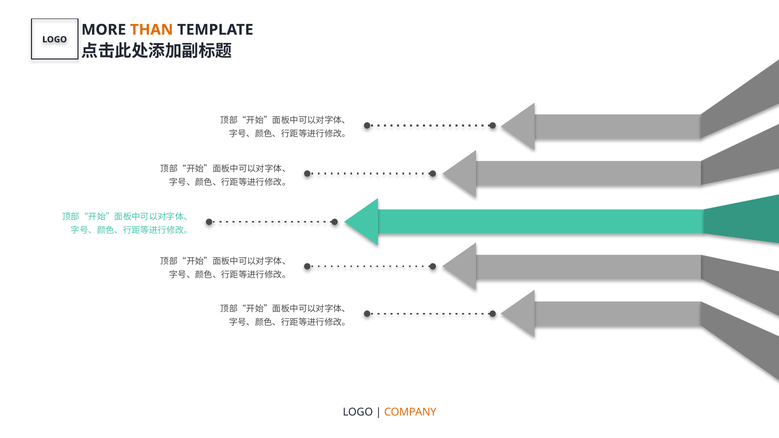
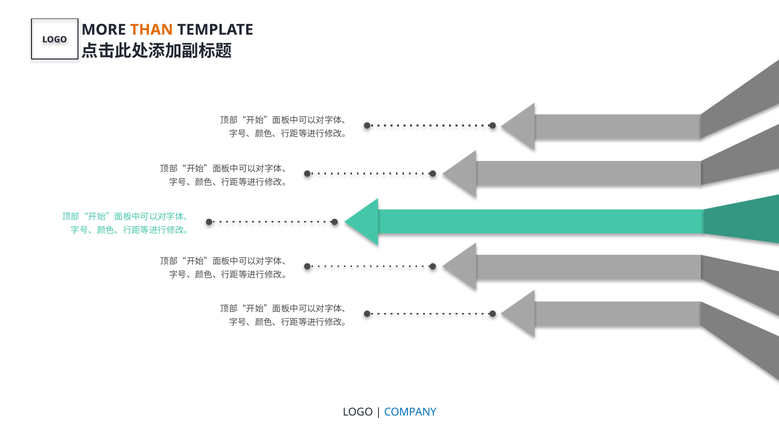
COMPANY colour: orange -> blue
